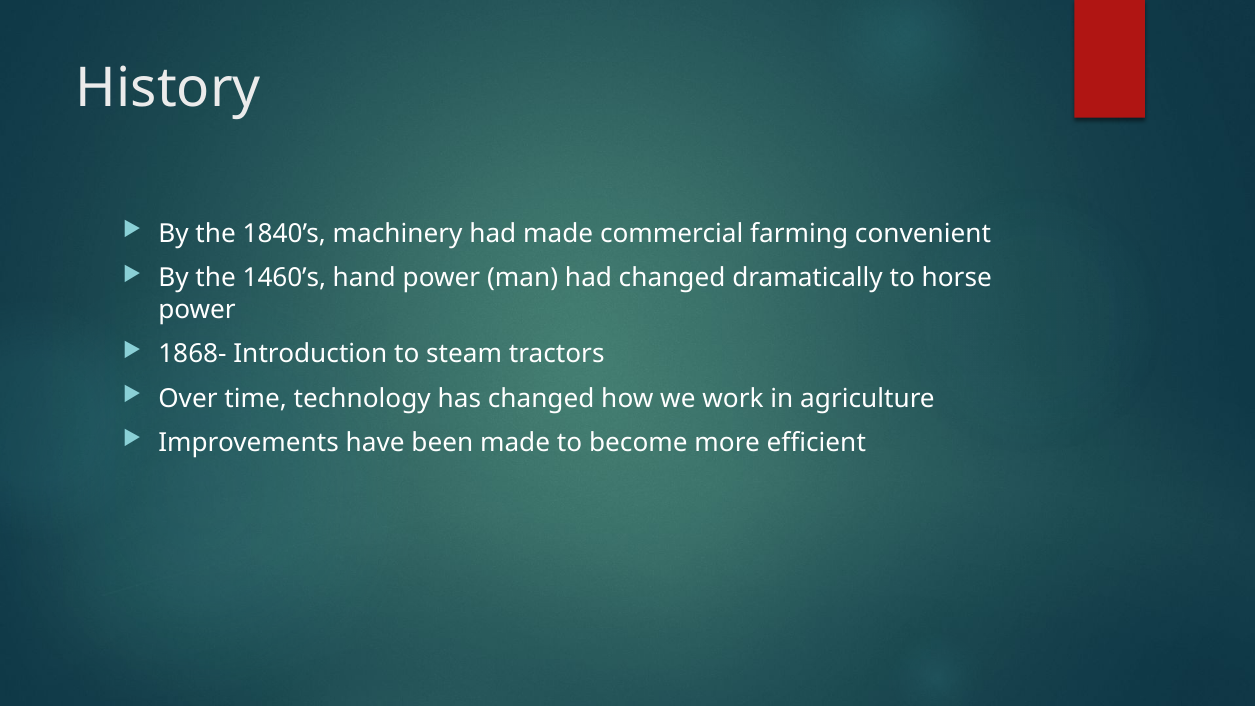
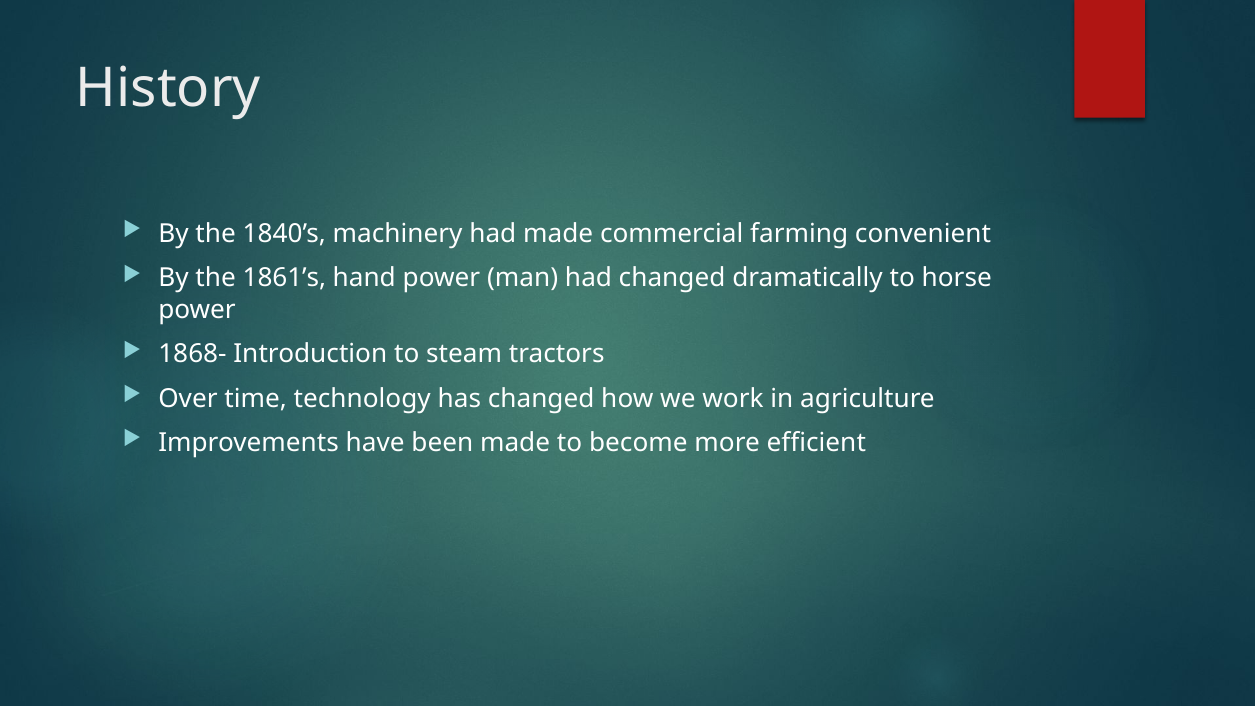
1460’s: 1460’s -> 1861’s
